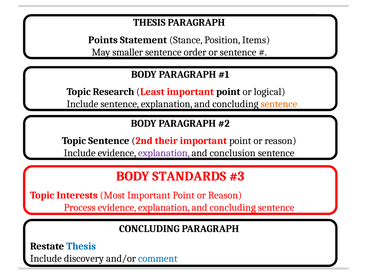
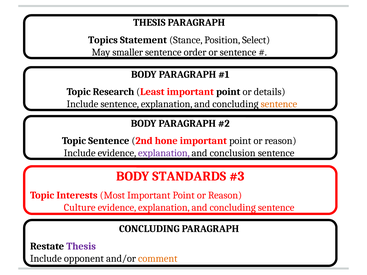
Points: Points -> Topics
Items: Items -> Select
logical: logical -> details
their: their -> hone
Process: Process -> Culture
Thesis at (81, 246) colour: blue -> purple
discovery: discovery -> opponent
comment colour: blue -> orange
